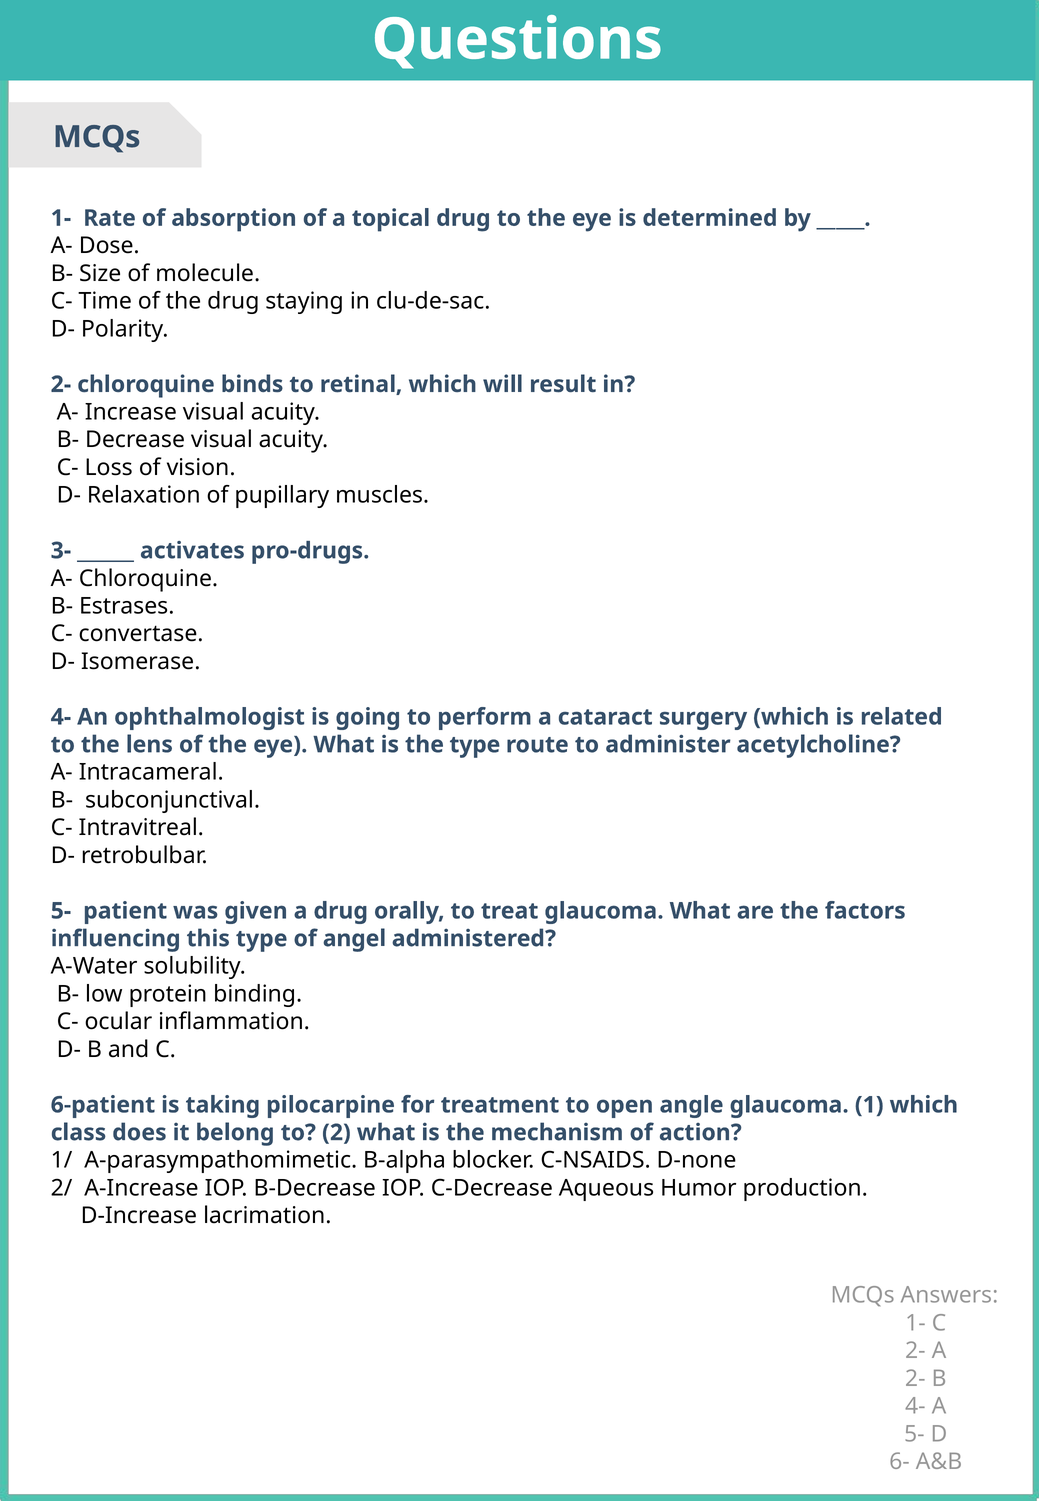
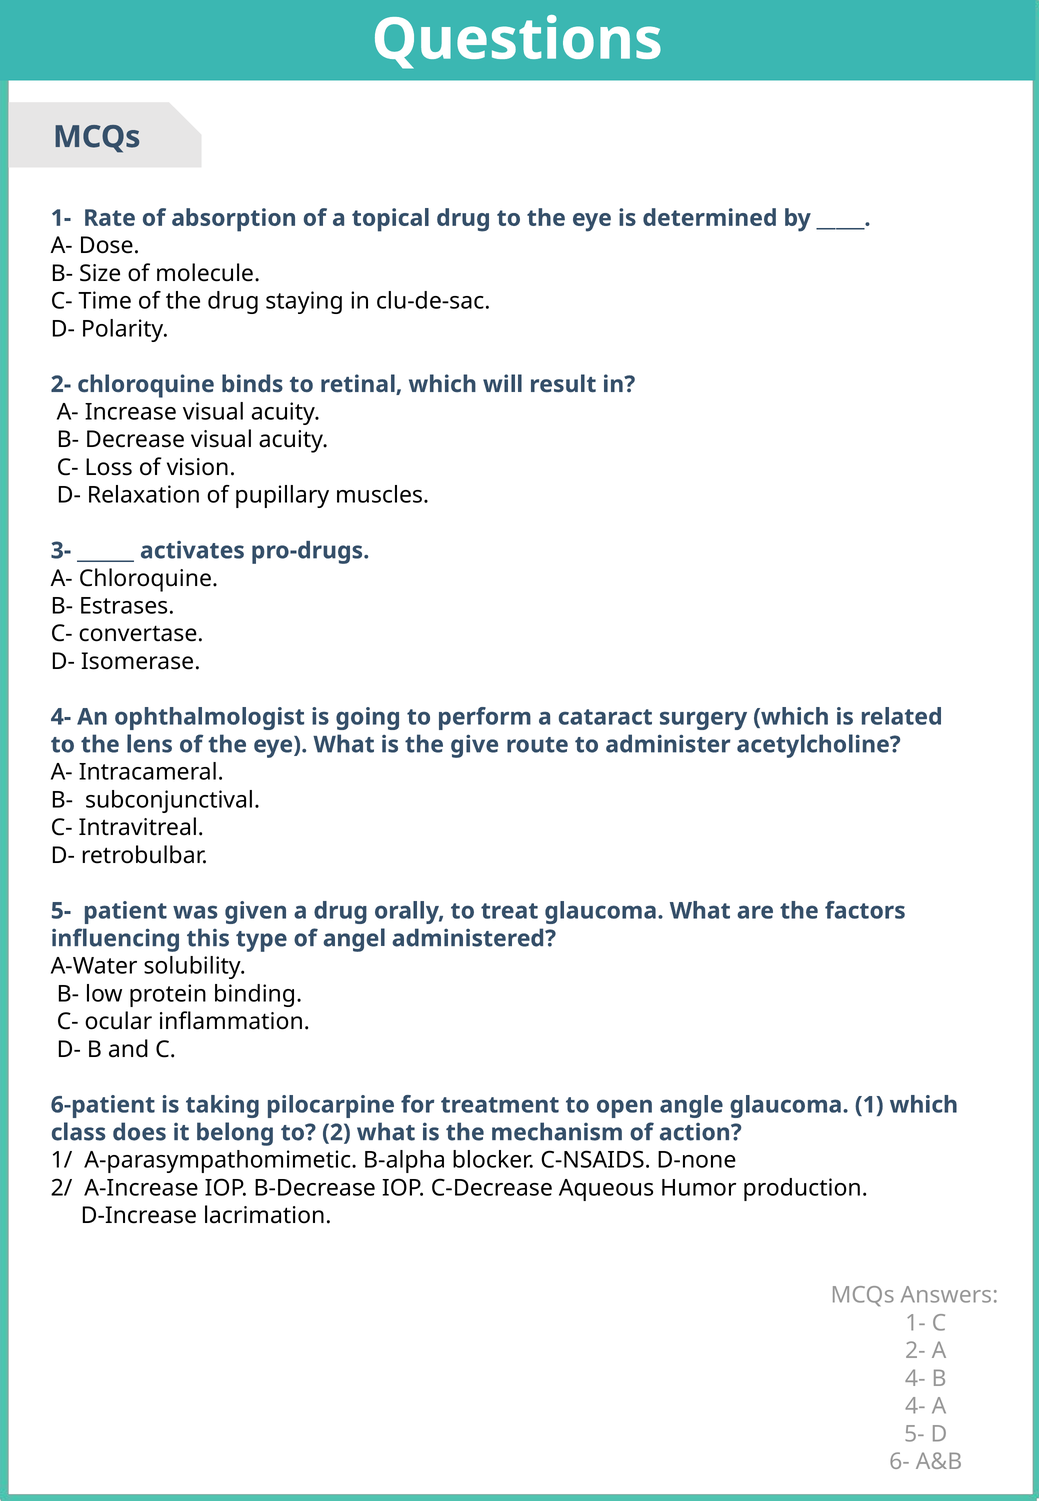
the type: type -> give
2- at (915, 1378): 2- -> 4-
